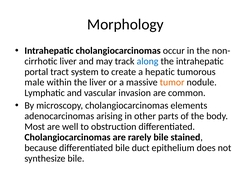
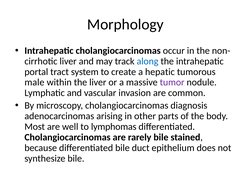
tumor colour: orange -> purple
elements: elements -> diagnosis
obstruction: obstruction -> lymphomas
